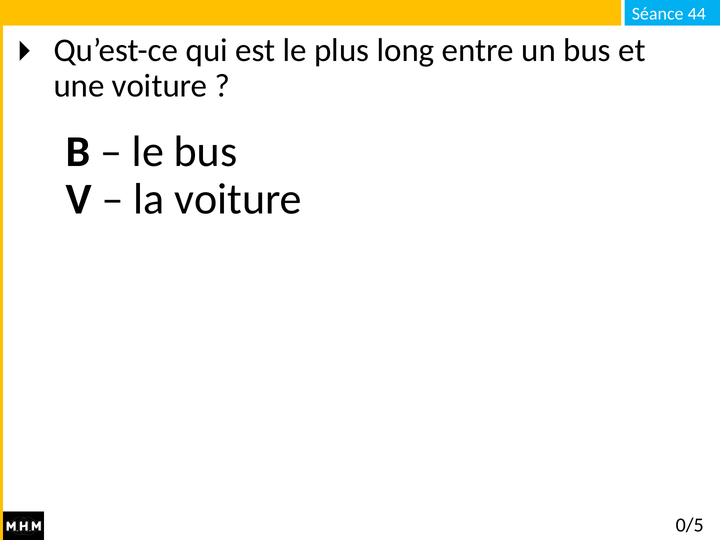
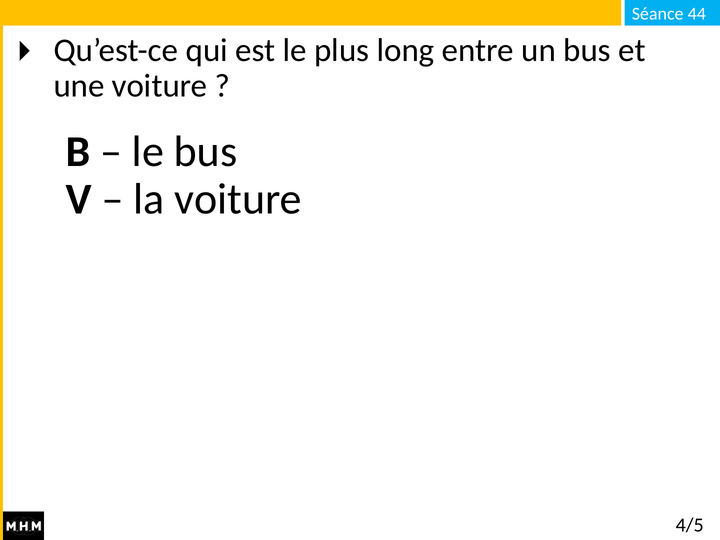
0/5: 0/5 -> 4/5
